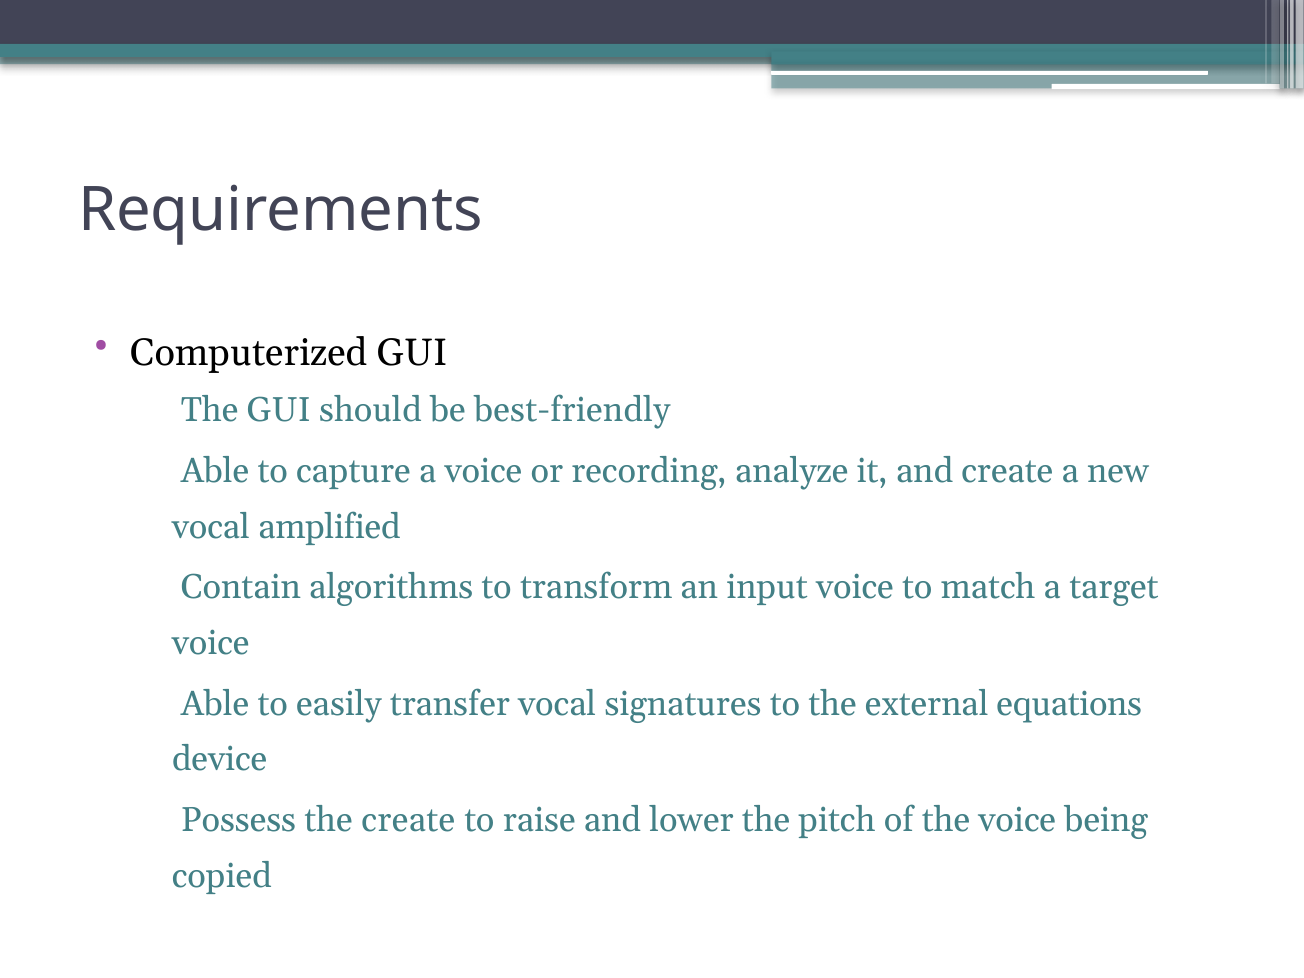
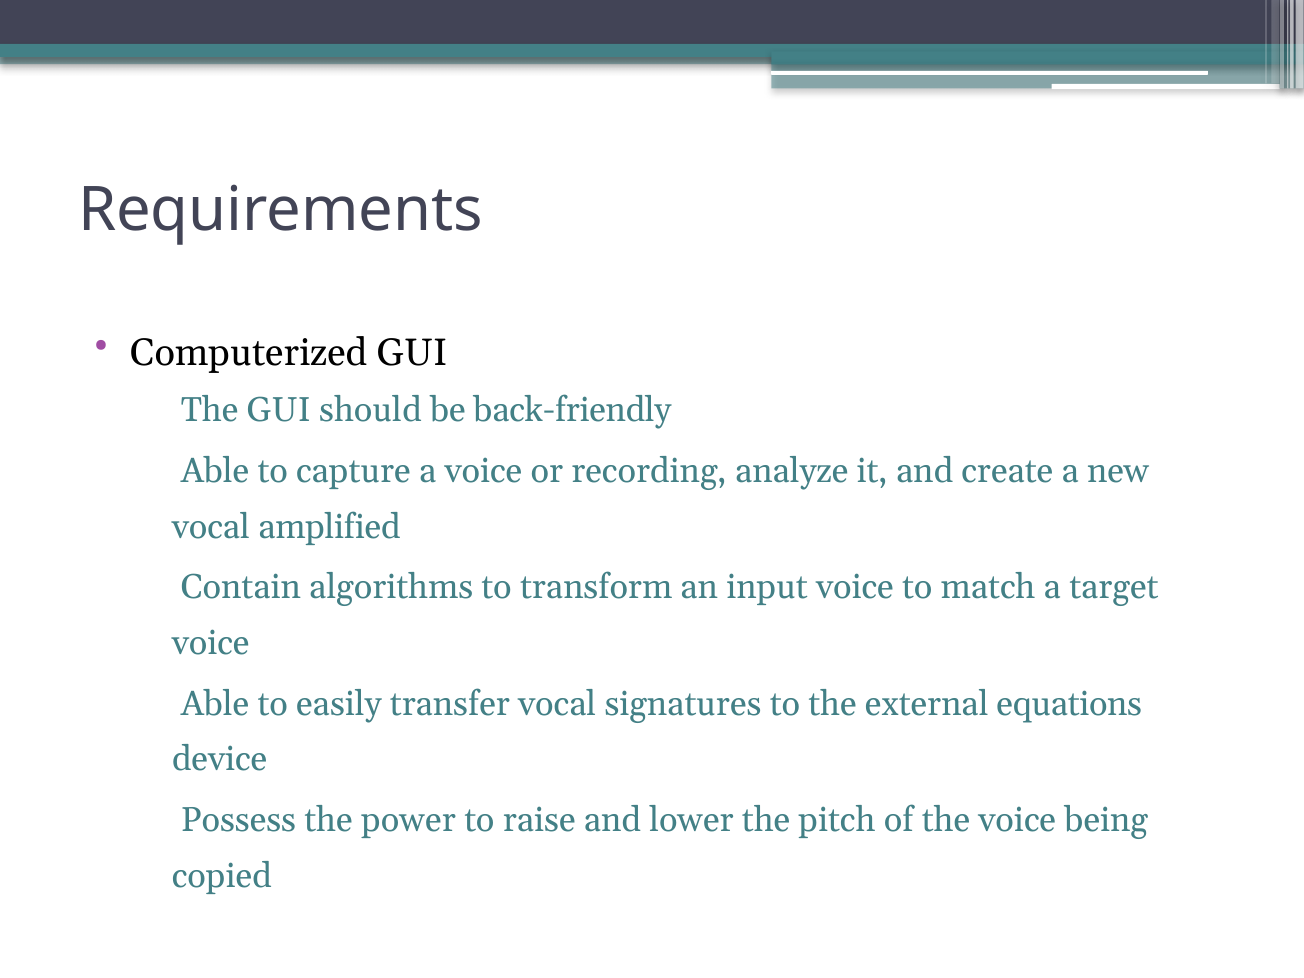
best-friendly: best-friendly -> back-friendly
the create: create -> power
